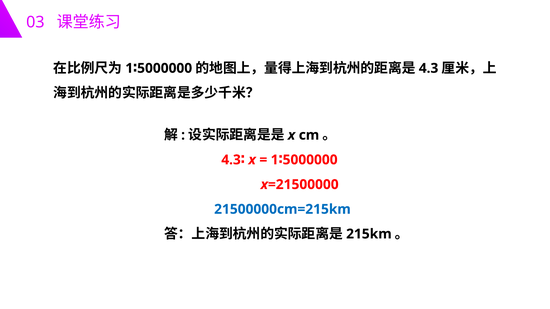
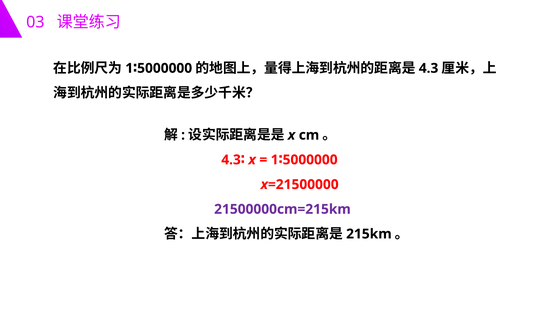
21500000cm=215km colour: blue -> purple
